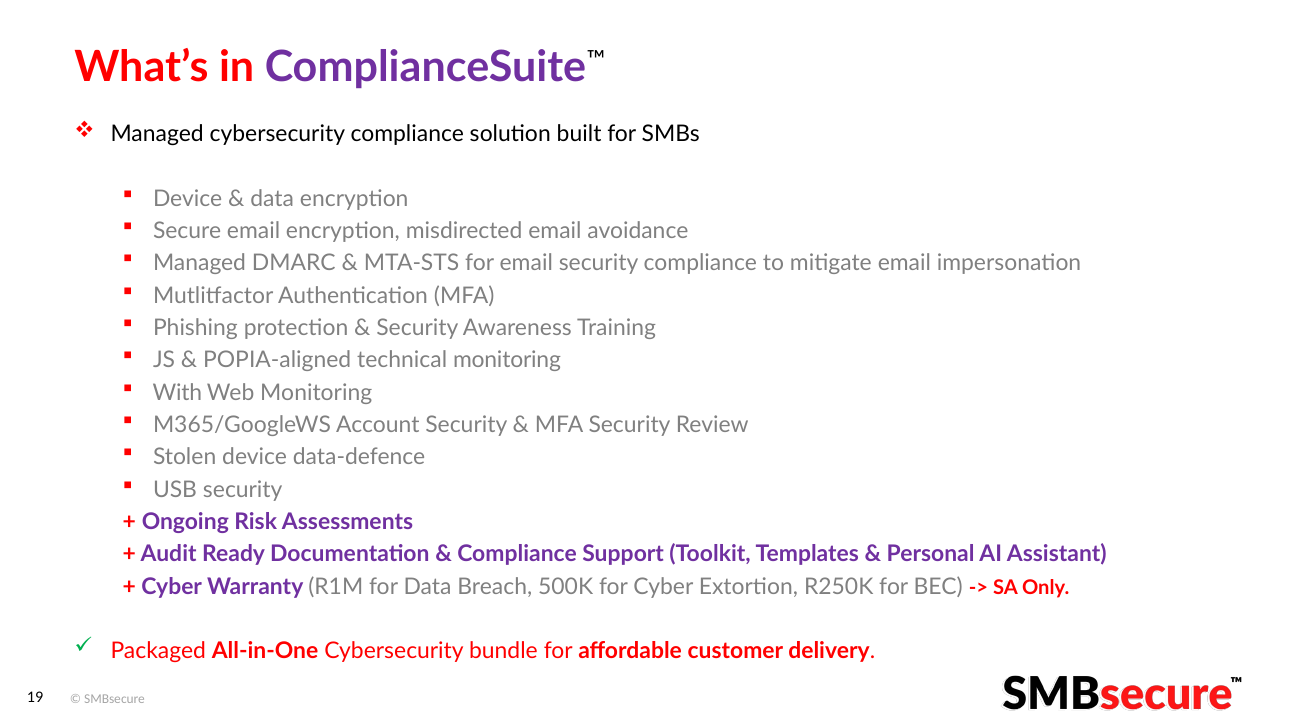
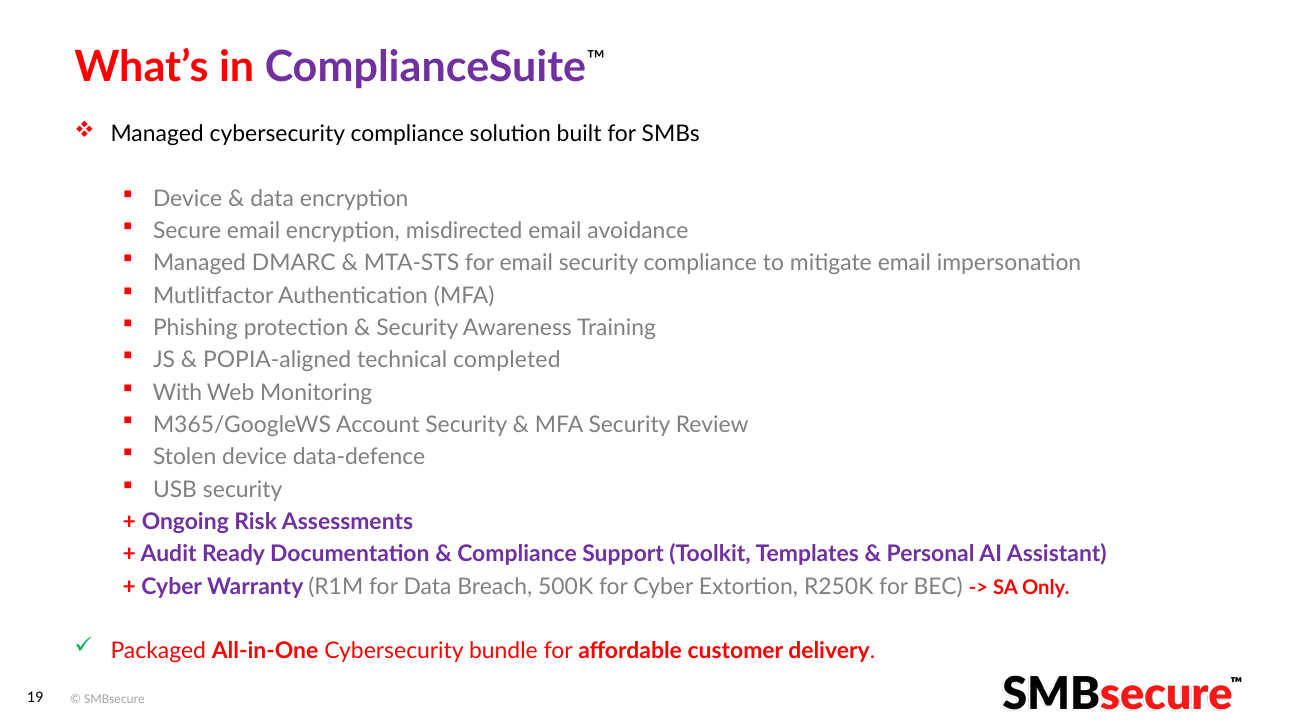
technical monitoring: monitoring -> completed
